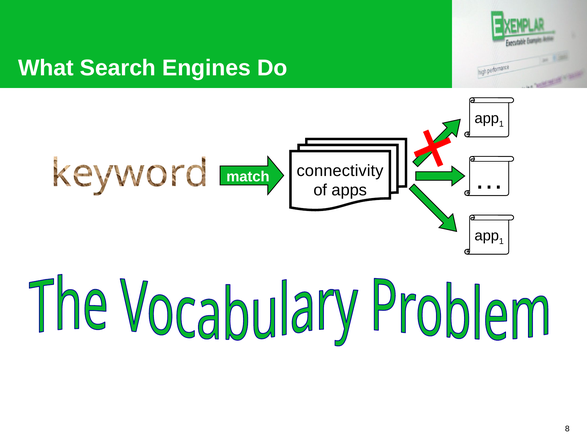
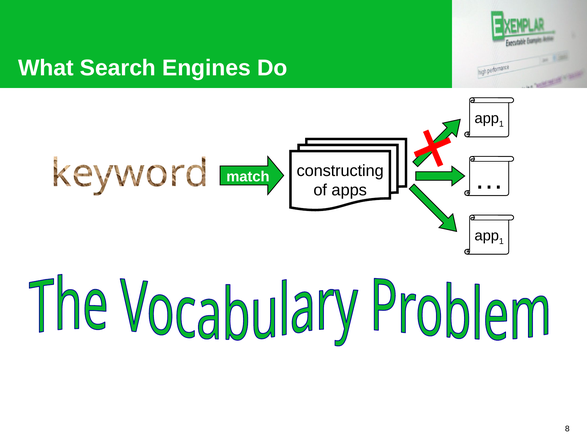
connectivity: connectivity -> constructing
